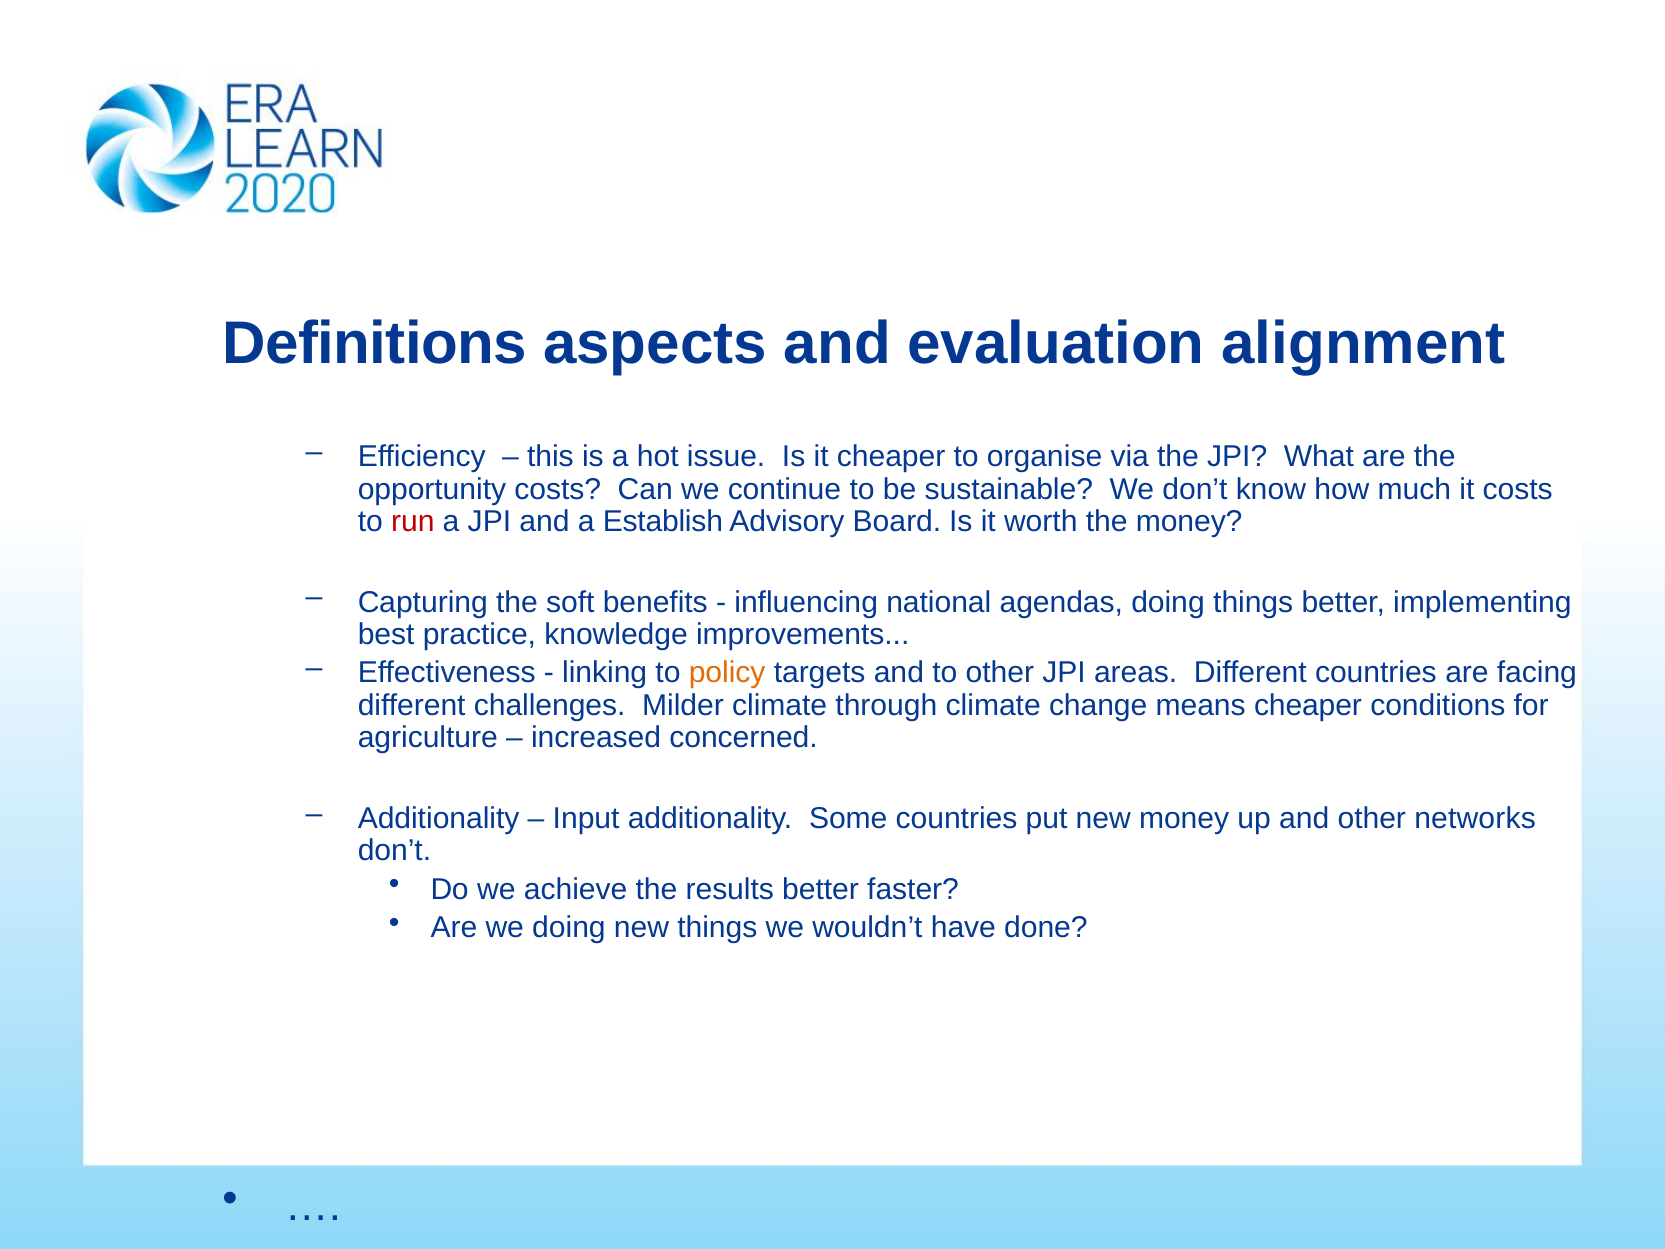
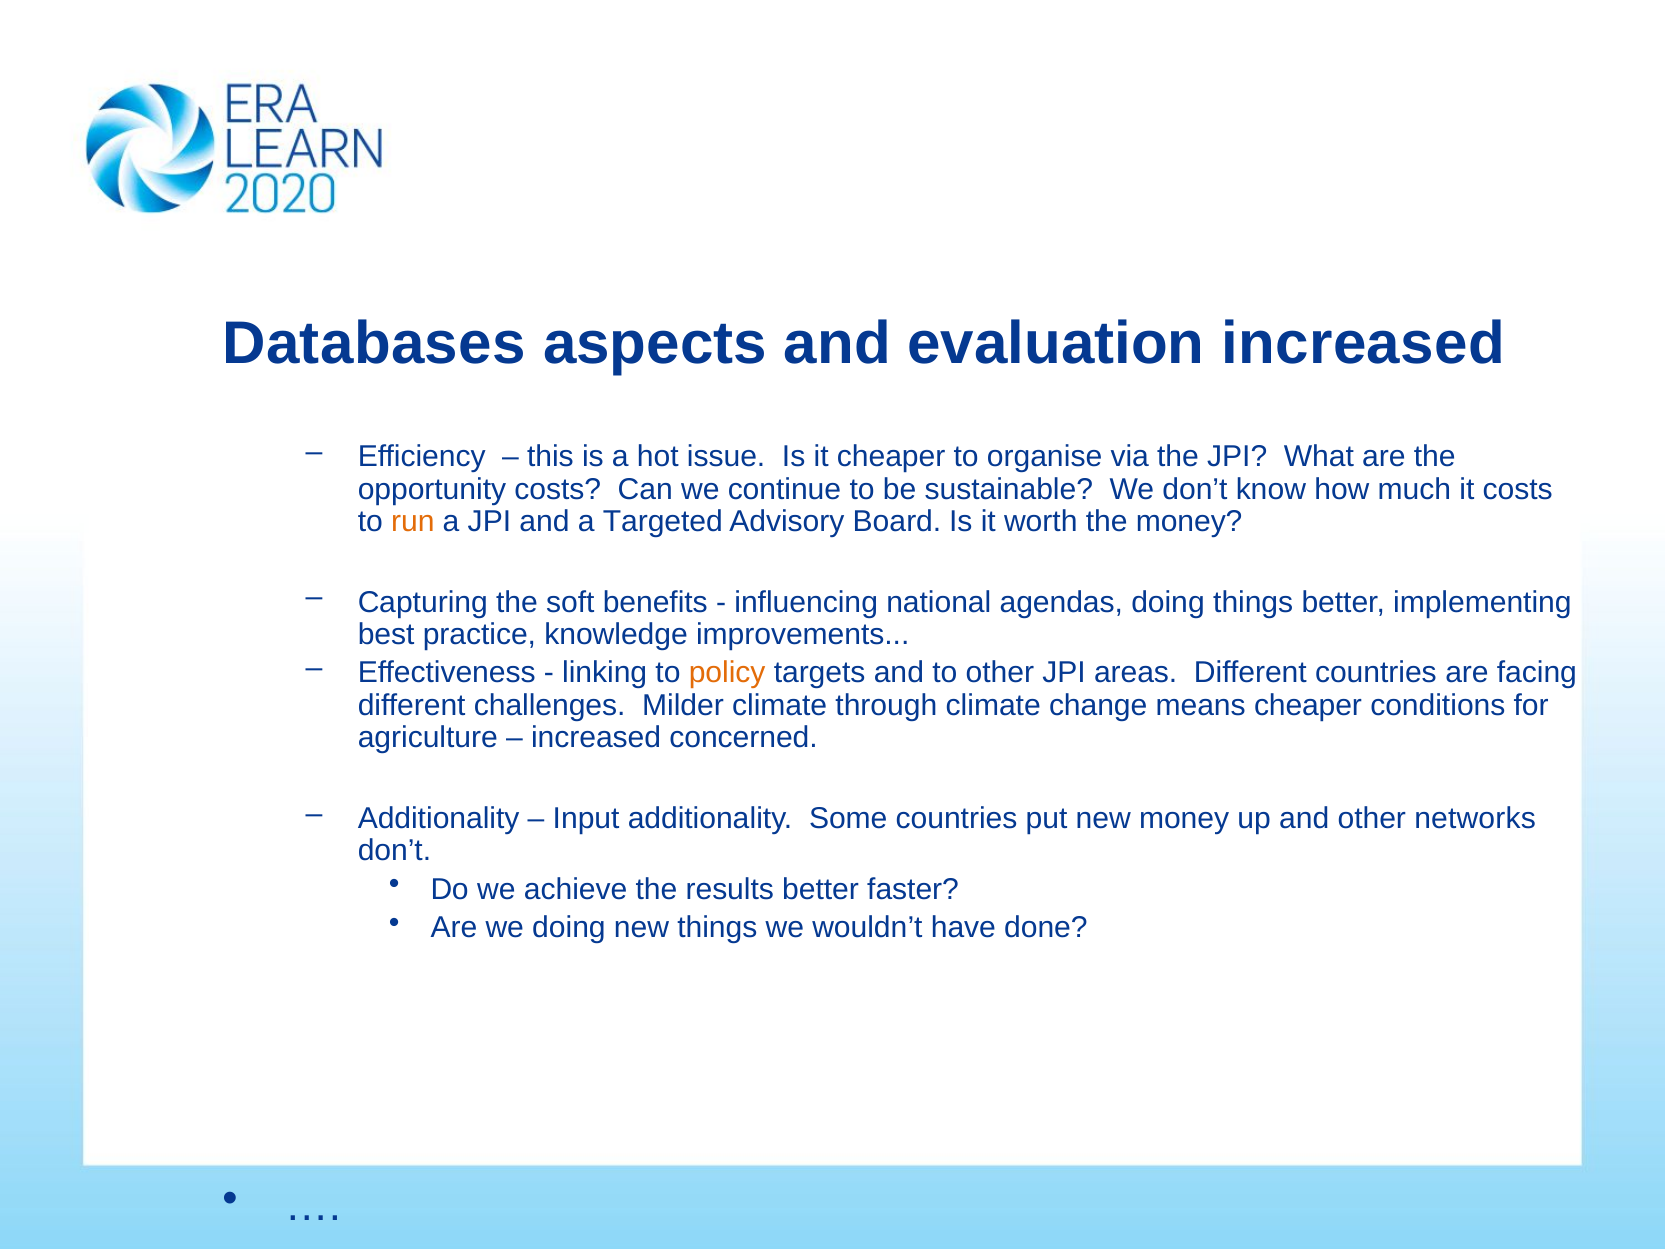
Definitions: Definitions -> Databases
evaluation alignment: alignment -> increased
run colour: red -> orange
Establish: Establish -> Targeted
